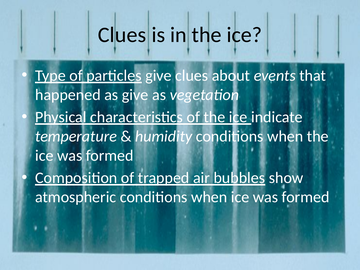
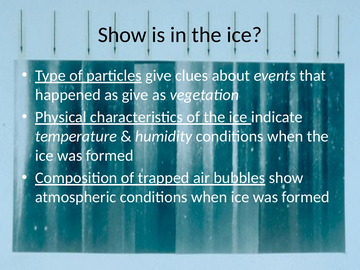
Clues at (122, 35): Clues -> Show
